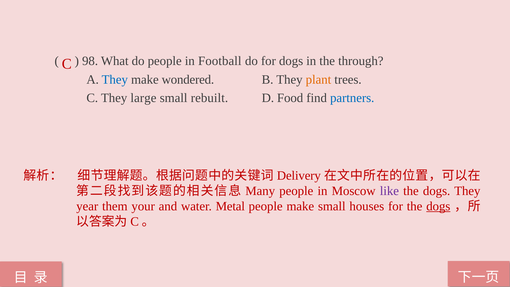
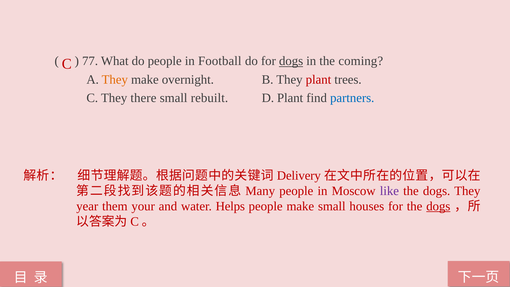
98: 98 -> 77
dogs at (291, 61) underline: none -> present
through: through -> coming
They at (115, 79) colour: blue -> orange
wondered: wondered -> overnight
plant at (318, 79) colour: orange -> red
large: large -> there
D Food: Food -> Plant
Metal: Metal -> Helps
